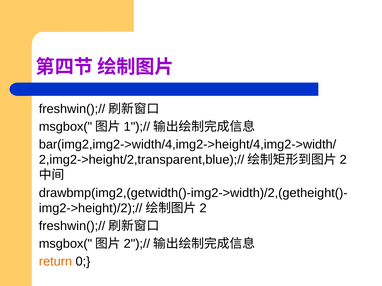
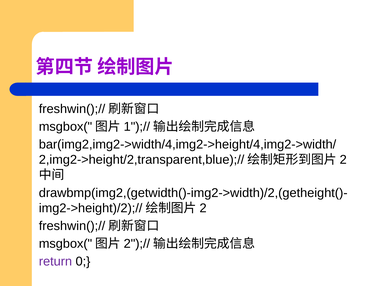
return colour: orange -> purple
